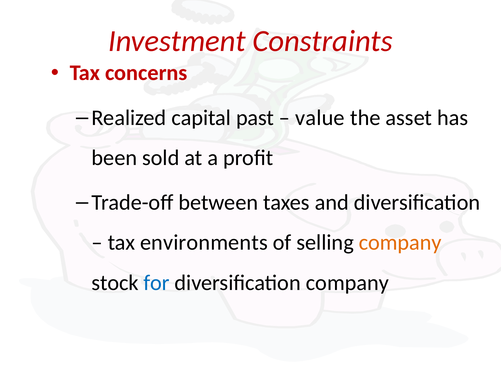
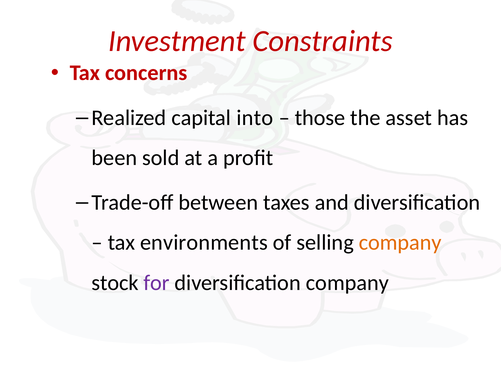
past: past -> into
value: value -> those
for colour: blue -> purple
